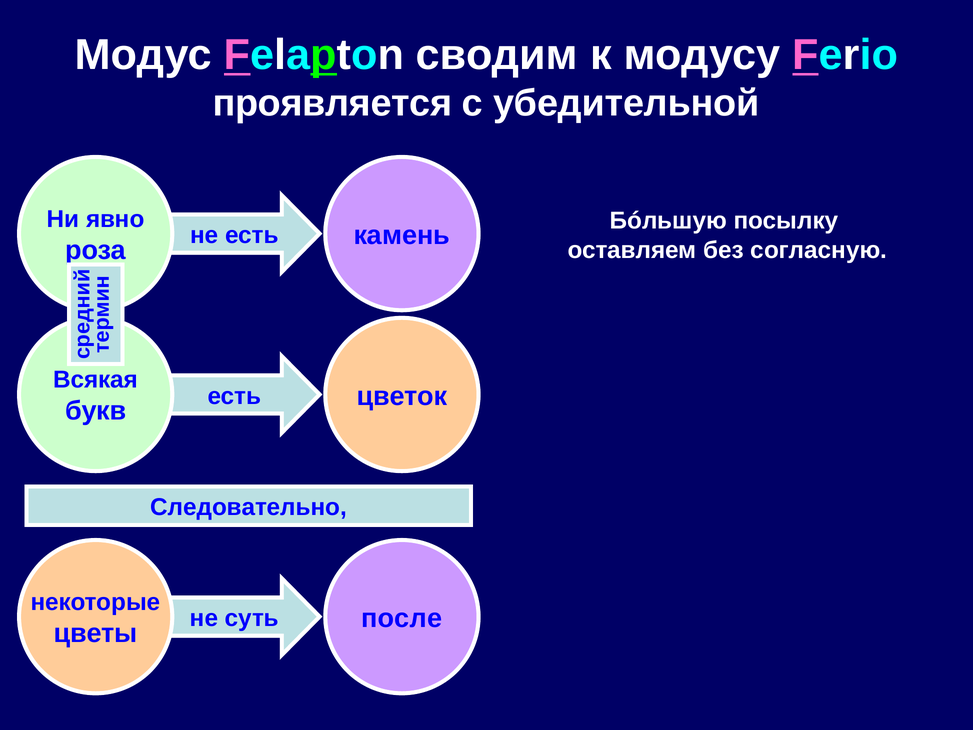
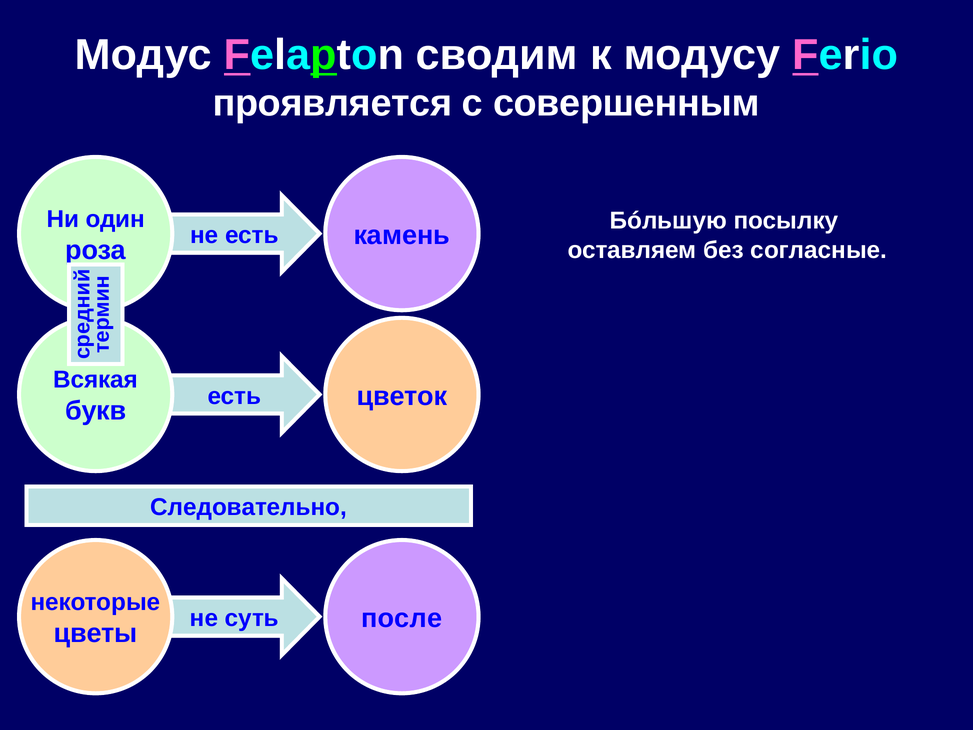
убедительной: убедительной -> совершенным
явно: явно -> один
согласную: согласную -> согласные
